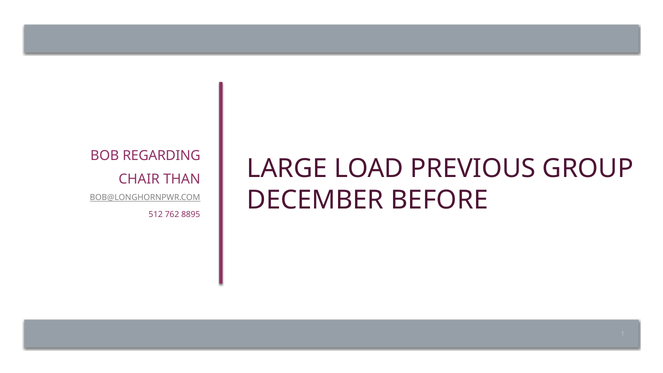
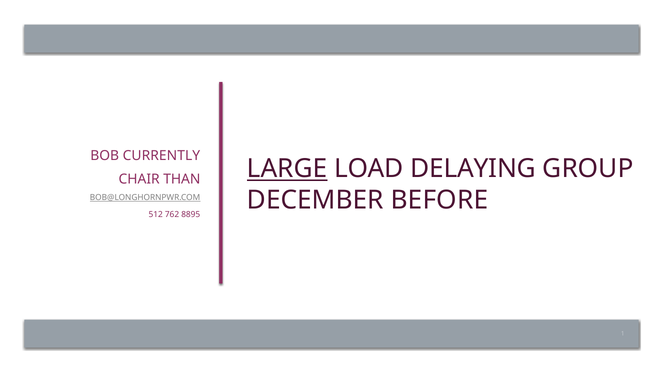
REGARDING: REGARDING -> CURRENTLY
LARGE underline: none -> present
PREVIOUS: PREVIOUS -> DELAYING
